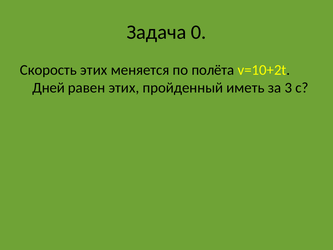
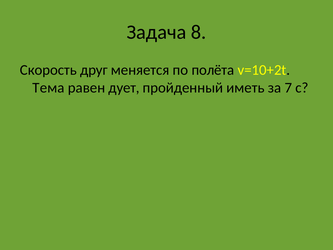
0: 0 -> 8
Скорость этих: этих -> друг
Дней: Дней -> Тема
равен этих: этих -> дует
3: 3 -> 7
